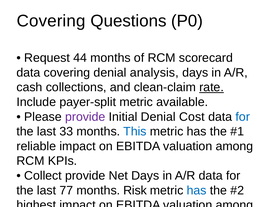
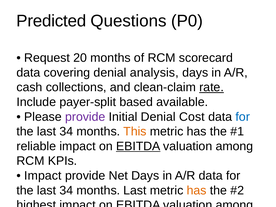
Covering at (51, 21): Covering -> Predicted
44: 44 -> 20
payer-split metric: metric -> based
33 at (66, 131): 33 -> 34
This at (135, 131) colour: blue -> orange
EBITDA at (138, 146) underline: none -> present
Collect at (43, 176): Collect -> Impact
77 at (66, 190): 77 -> 34
months Risk: Risk -> Last
has at (197, 190) colour: blue -> orange
